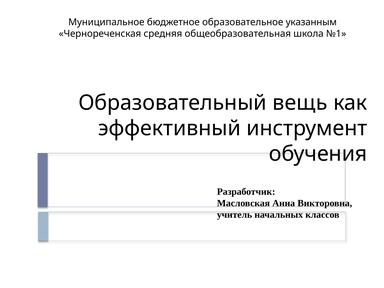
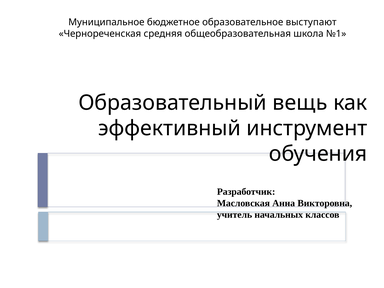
указанным: указанным -> выступают
